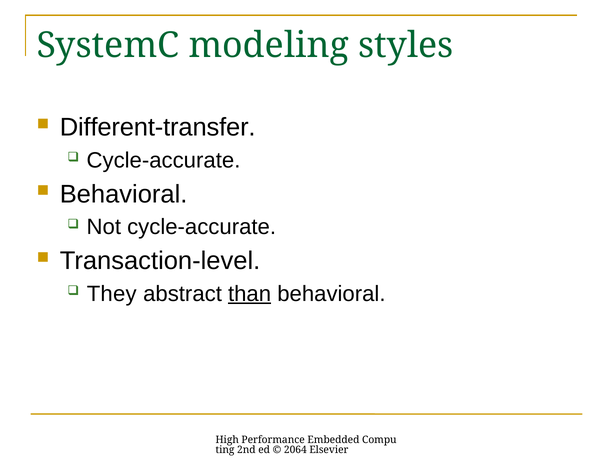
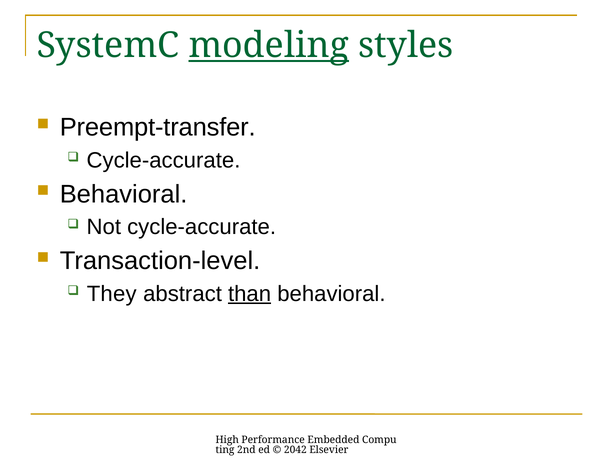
modeling underline: none -> present
Different-transfer: Different-transfer -> Preempt-transfer
2064: 2064 -> 2042
